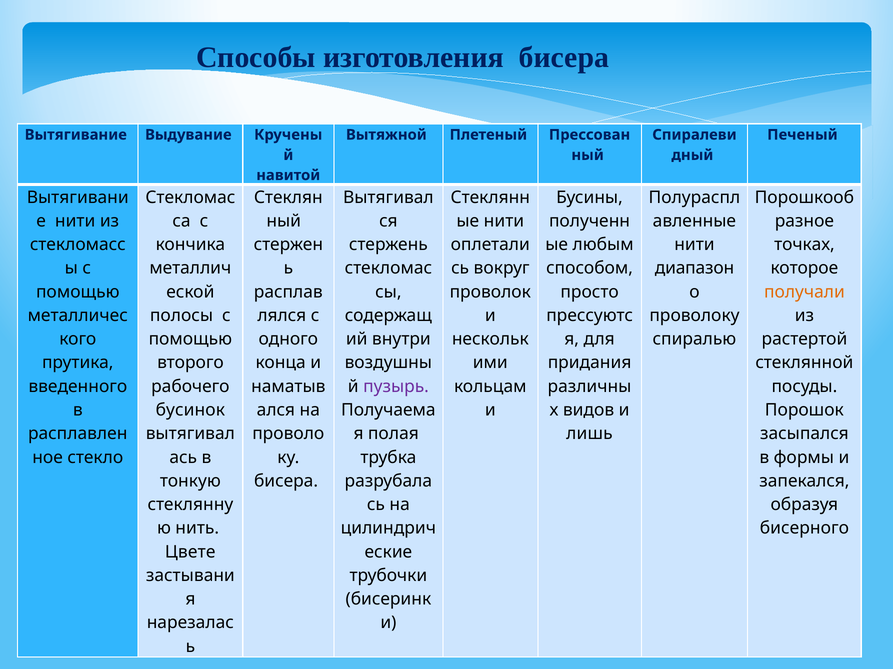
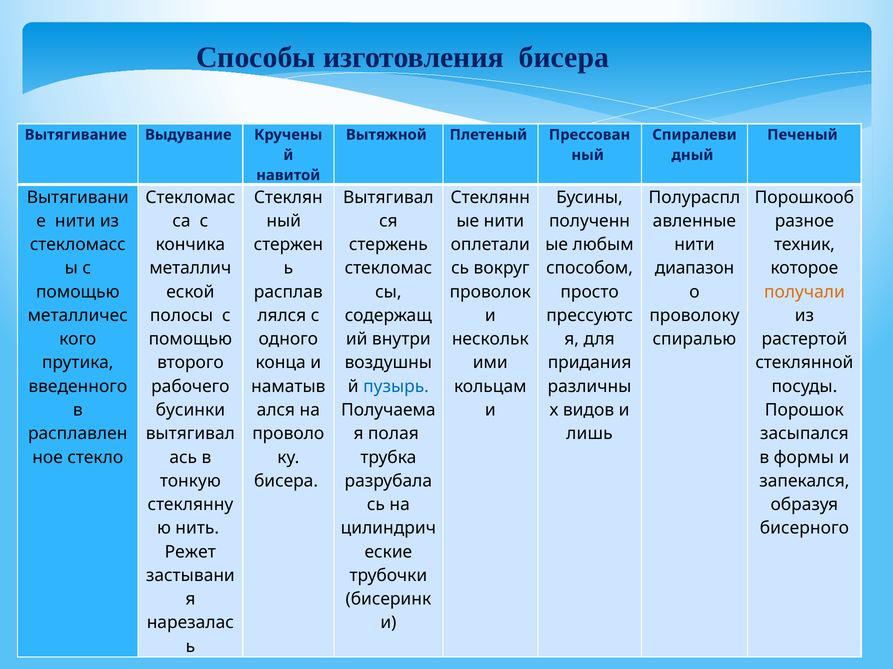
точках: точках -> техник
пузырь colour: purple -> blue
бусинок: бусинок -> бусинки
Цвете: Цвете -> Режет
